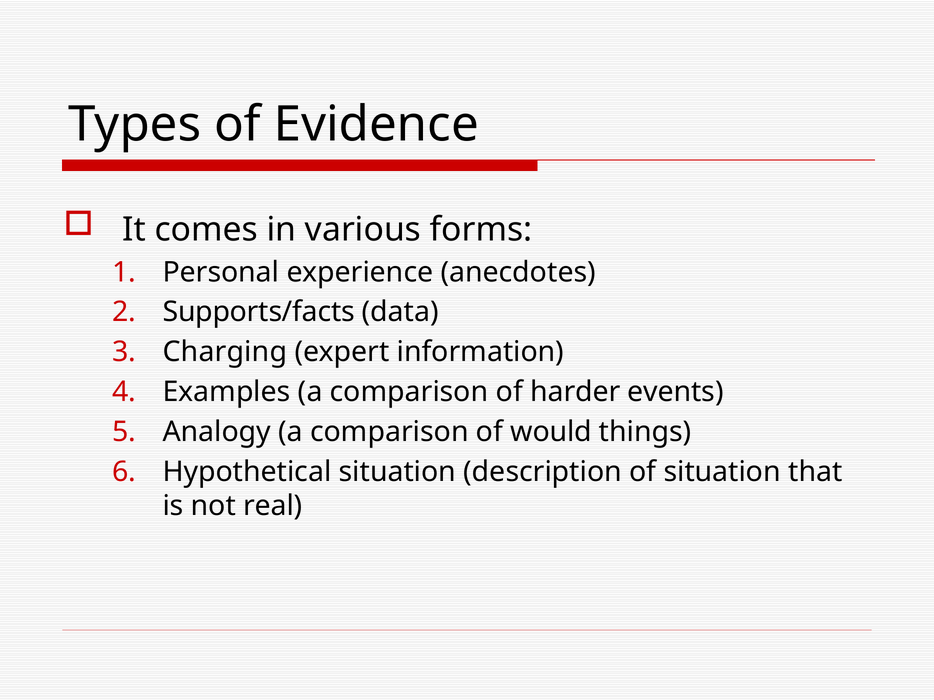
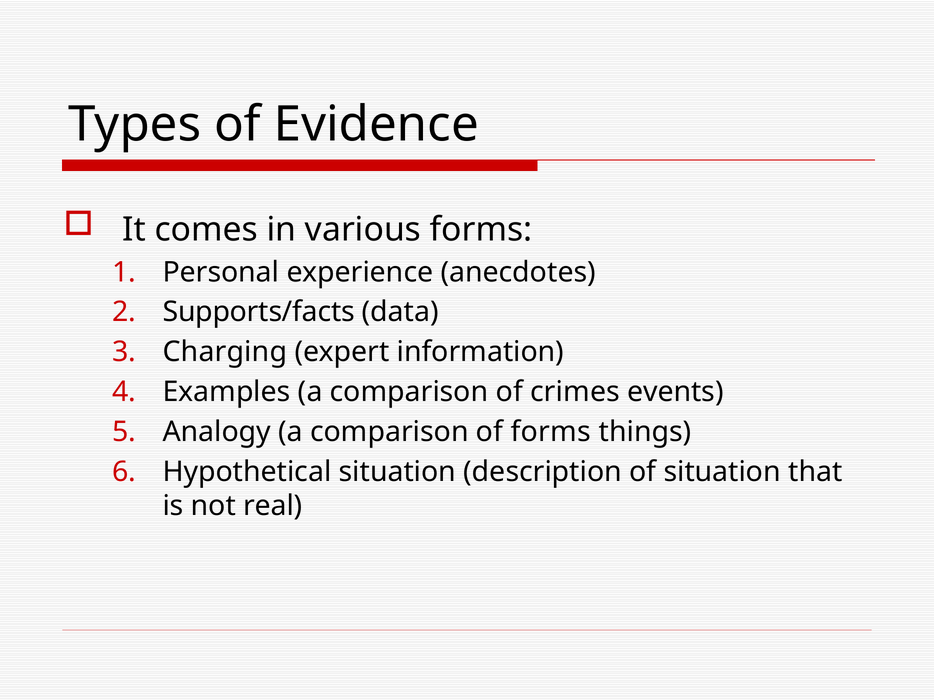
harder: harder -> crimes
of would: would -> forms
